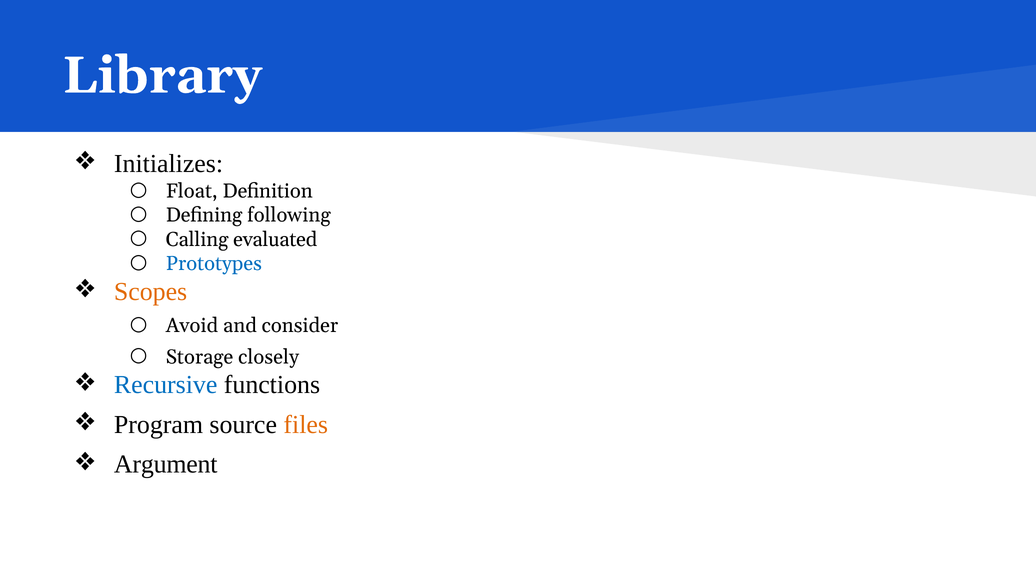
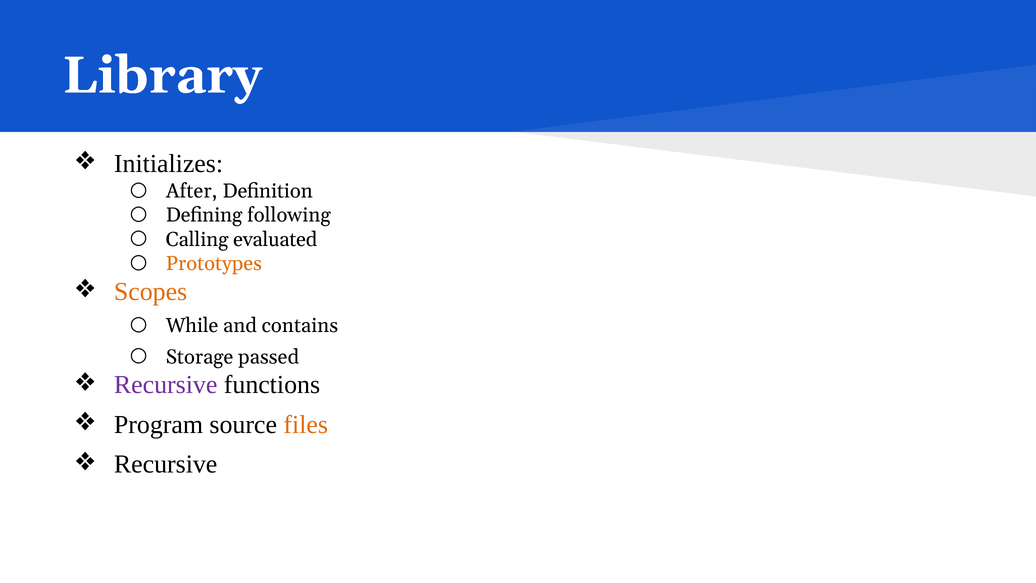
Float: Float -> After
Prototypes colour: blue -> orange
Avoid: Avoid -> While
consider: consider -> contains
closely: closely -> passed
Recursive at (166, 385) colour: blue -> purple
Argument at (166, 464): Argument -> Recursive
